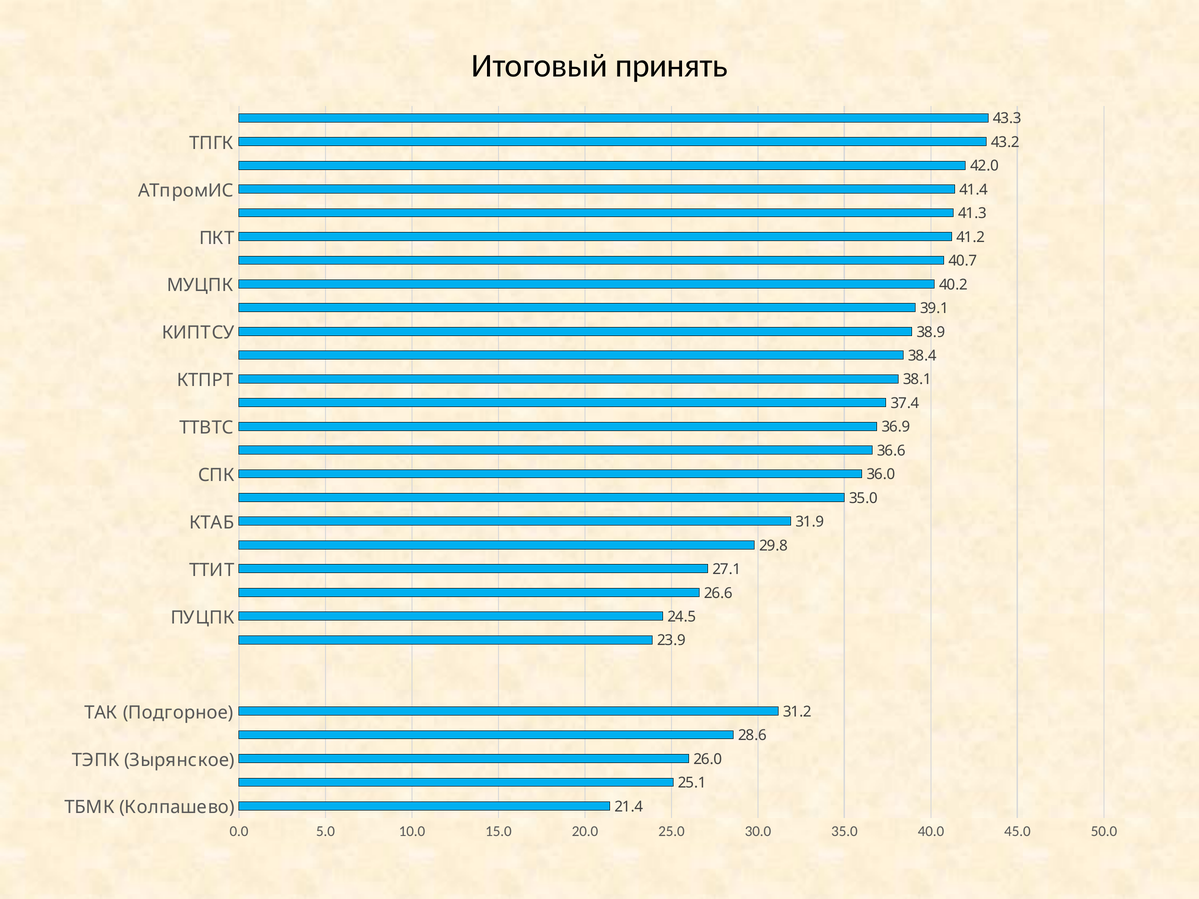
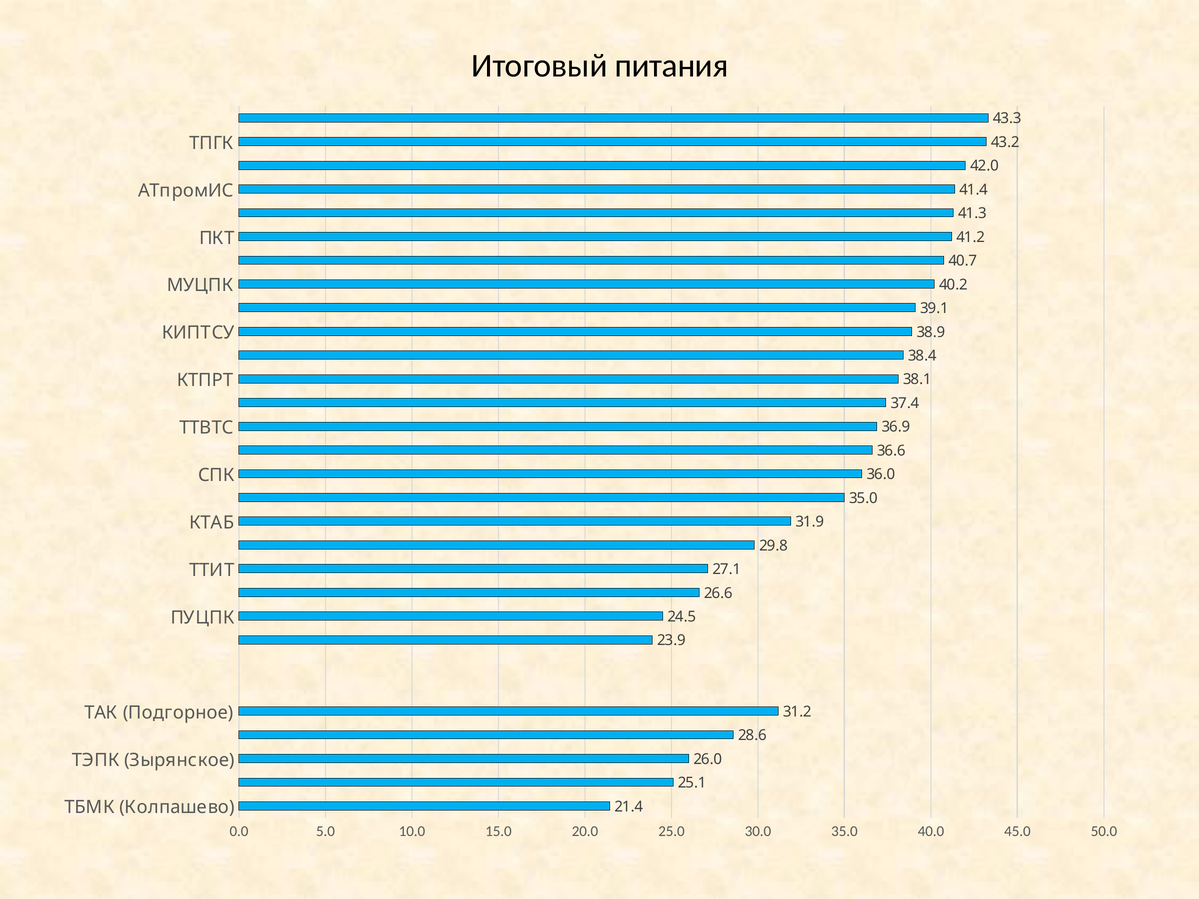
принять: принять -> питания
